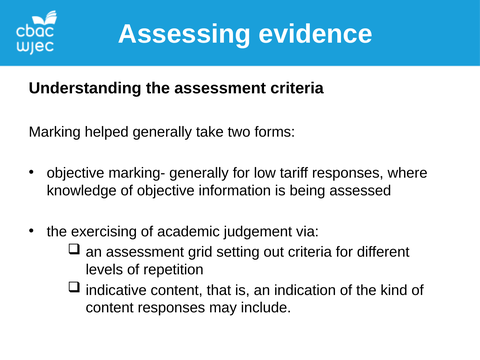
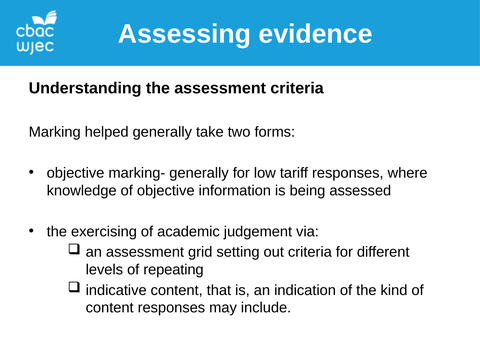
repetition: repetition -> repeating
